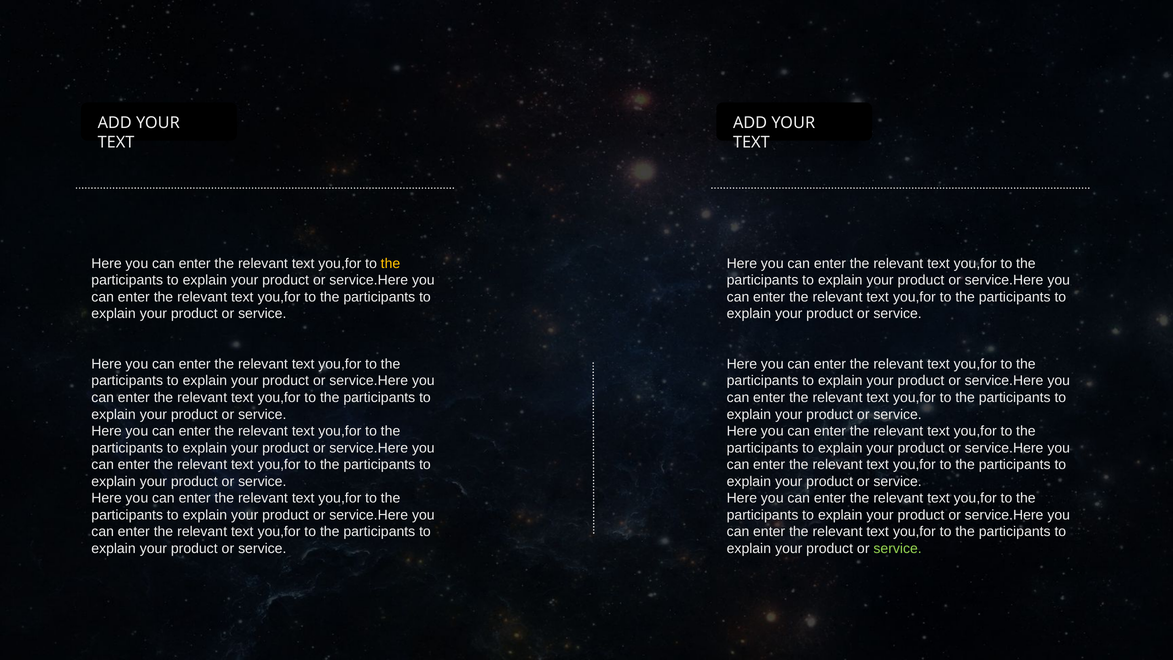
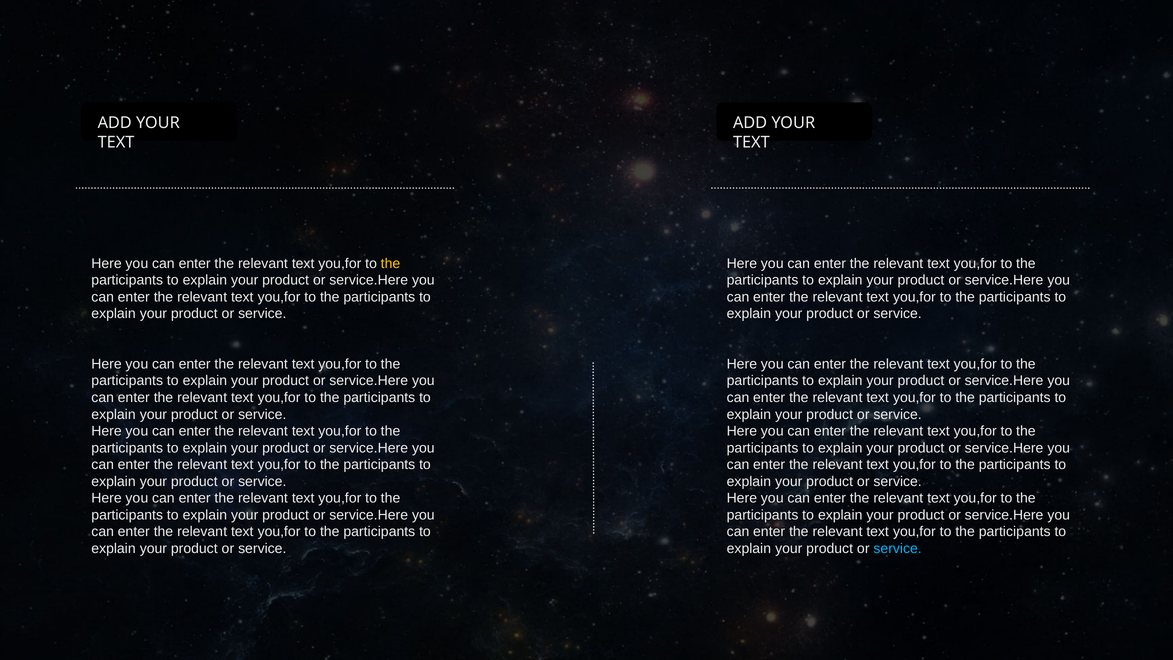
service at (898, 548) colour: light green -> light blue
